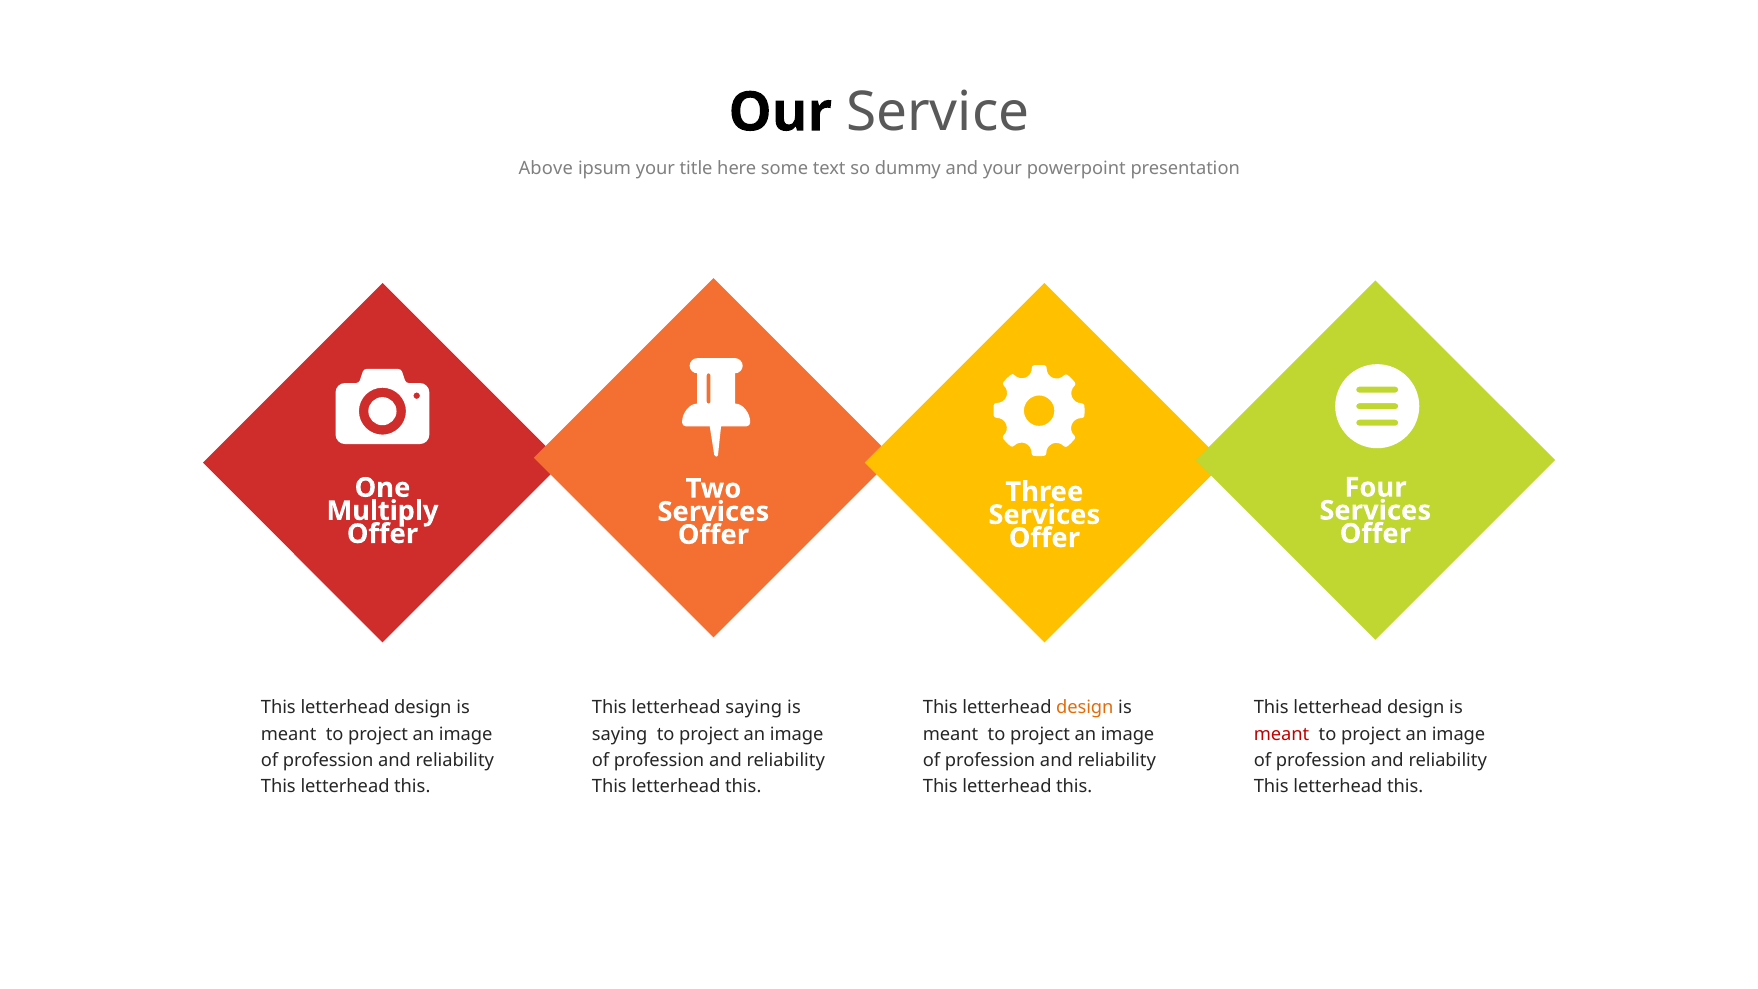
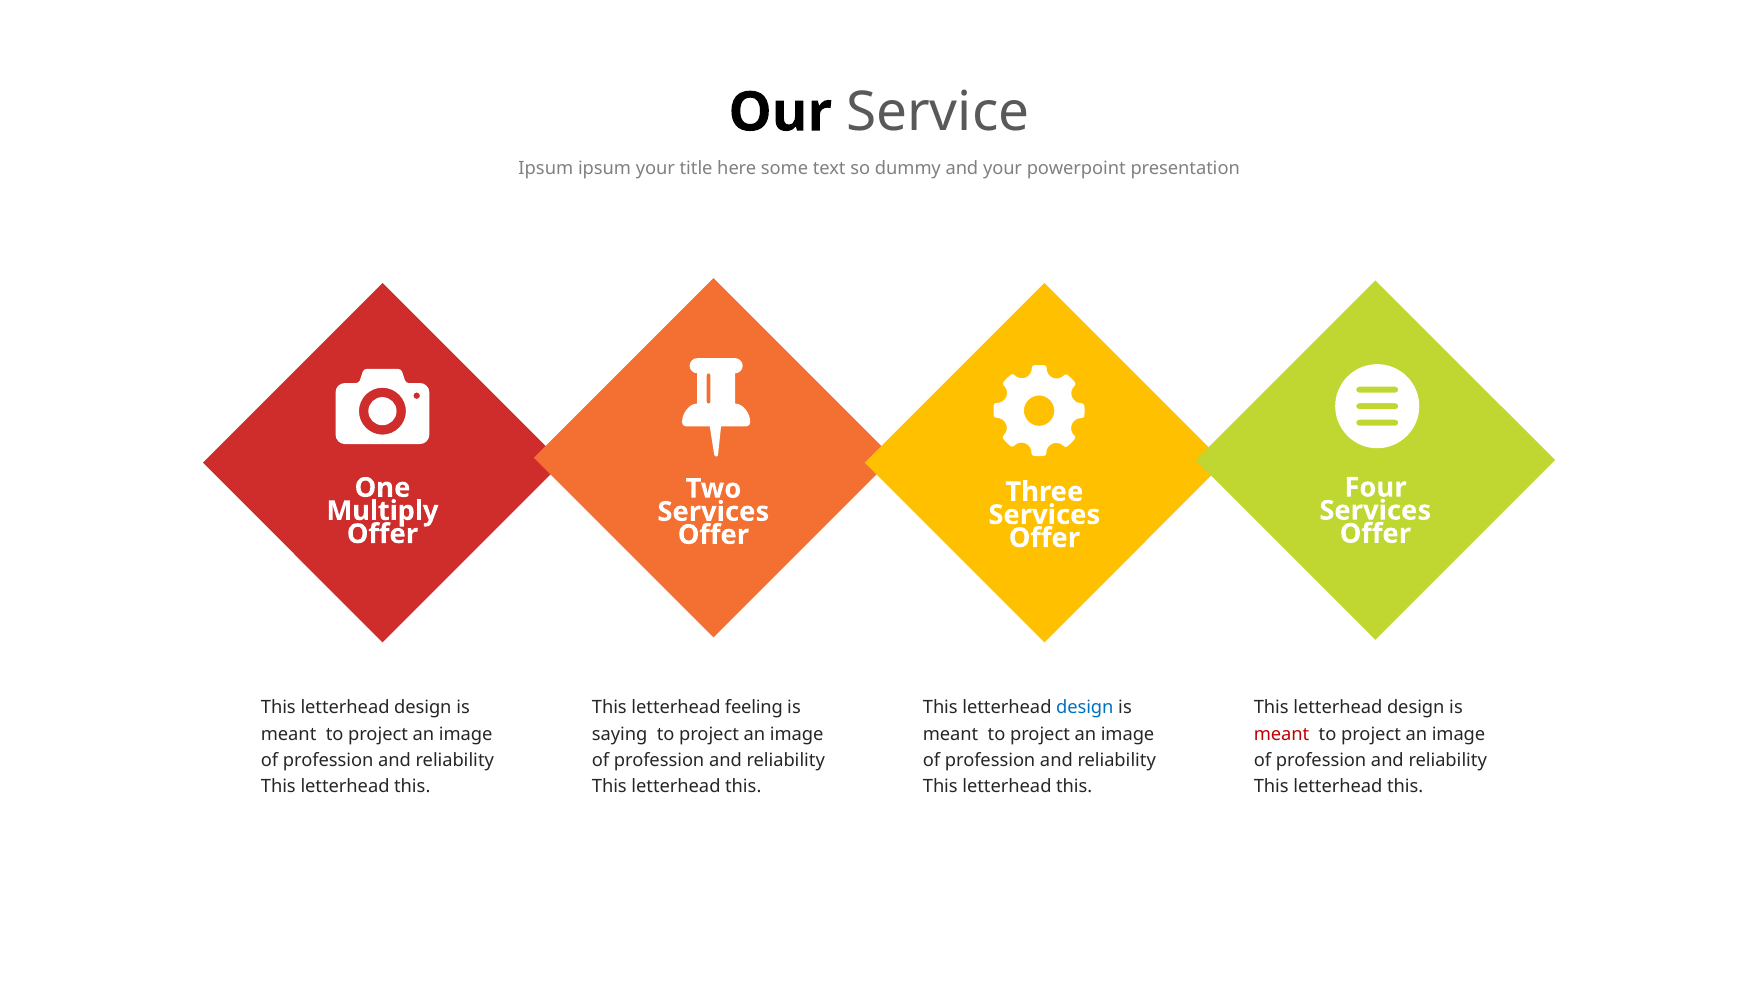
Above at (546, 168): Above -> Ipsum
letterhead saying: saying -> feeling
design at (1085, 708) colour: orange -> blue
